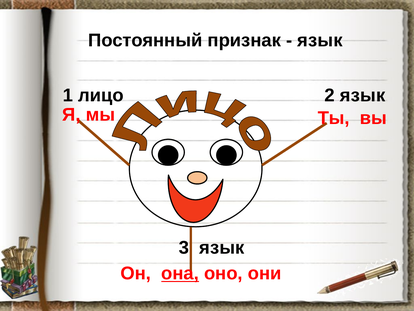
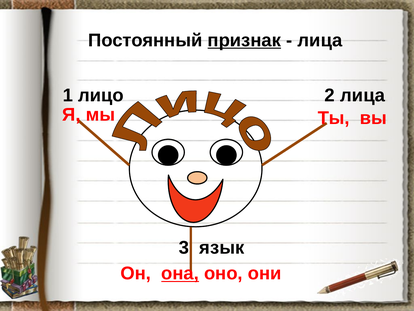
признак underline: none -> present
язык at (320, 40): язык -> лица
2 язык: язык -> лица
